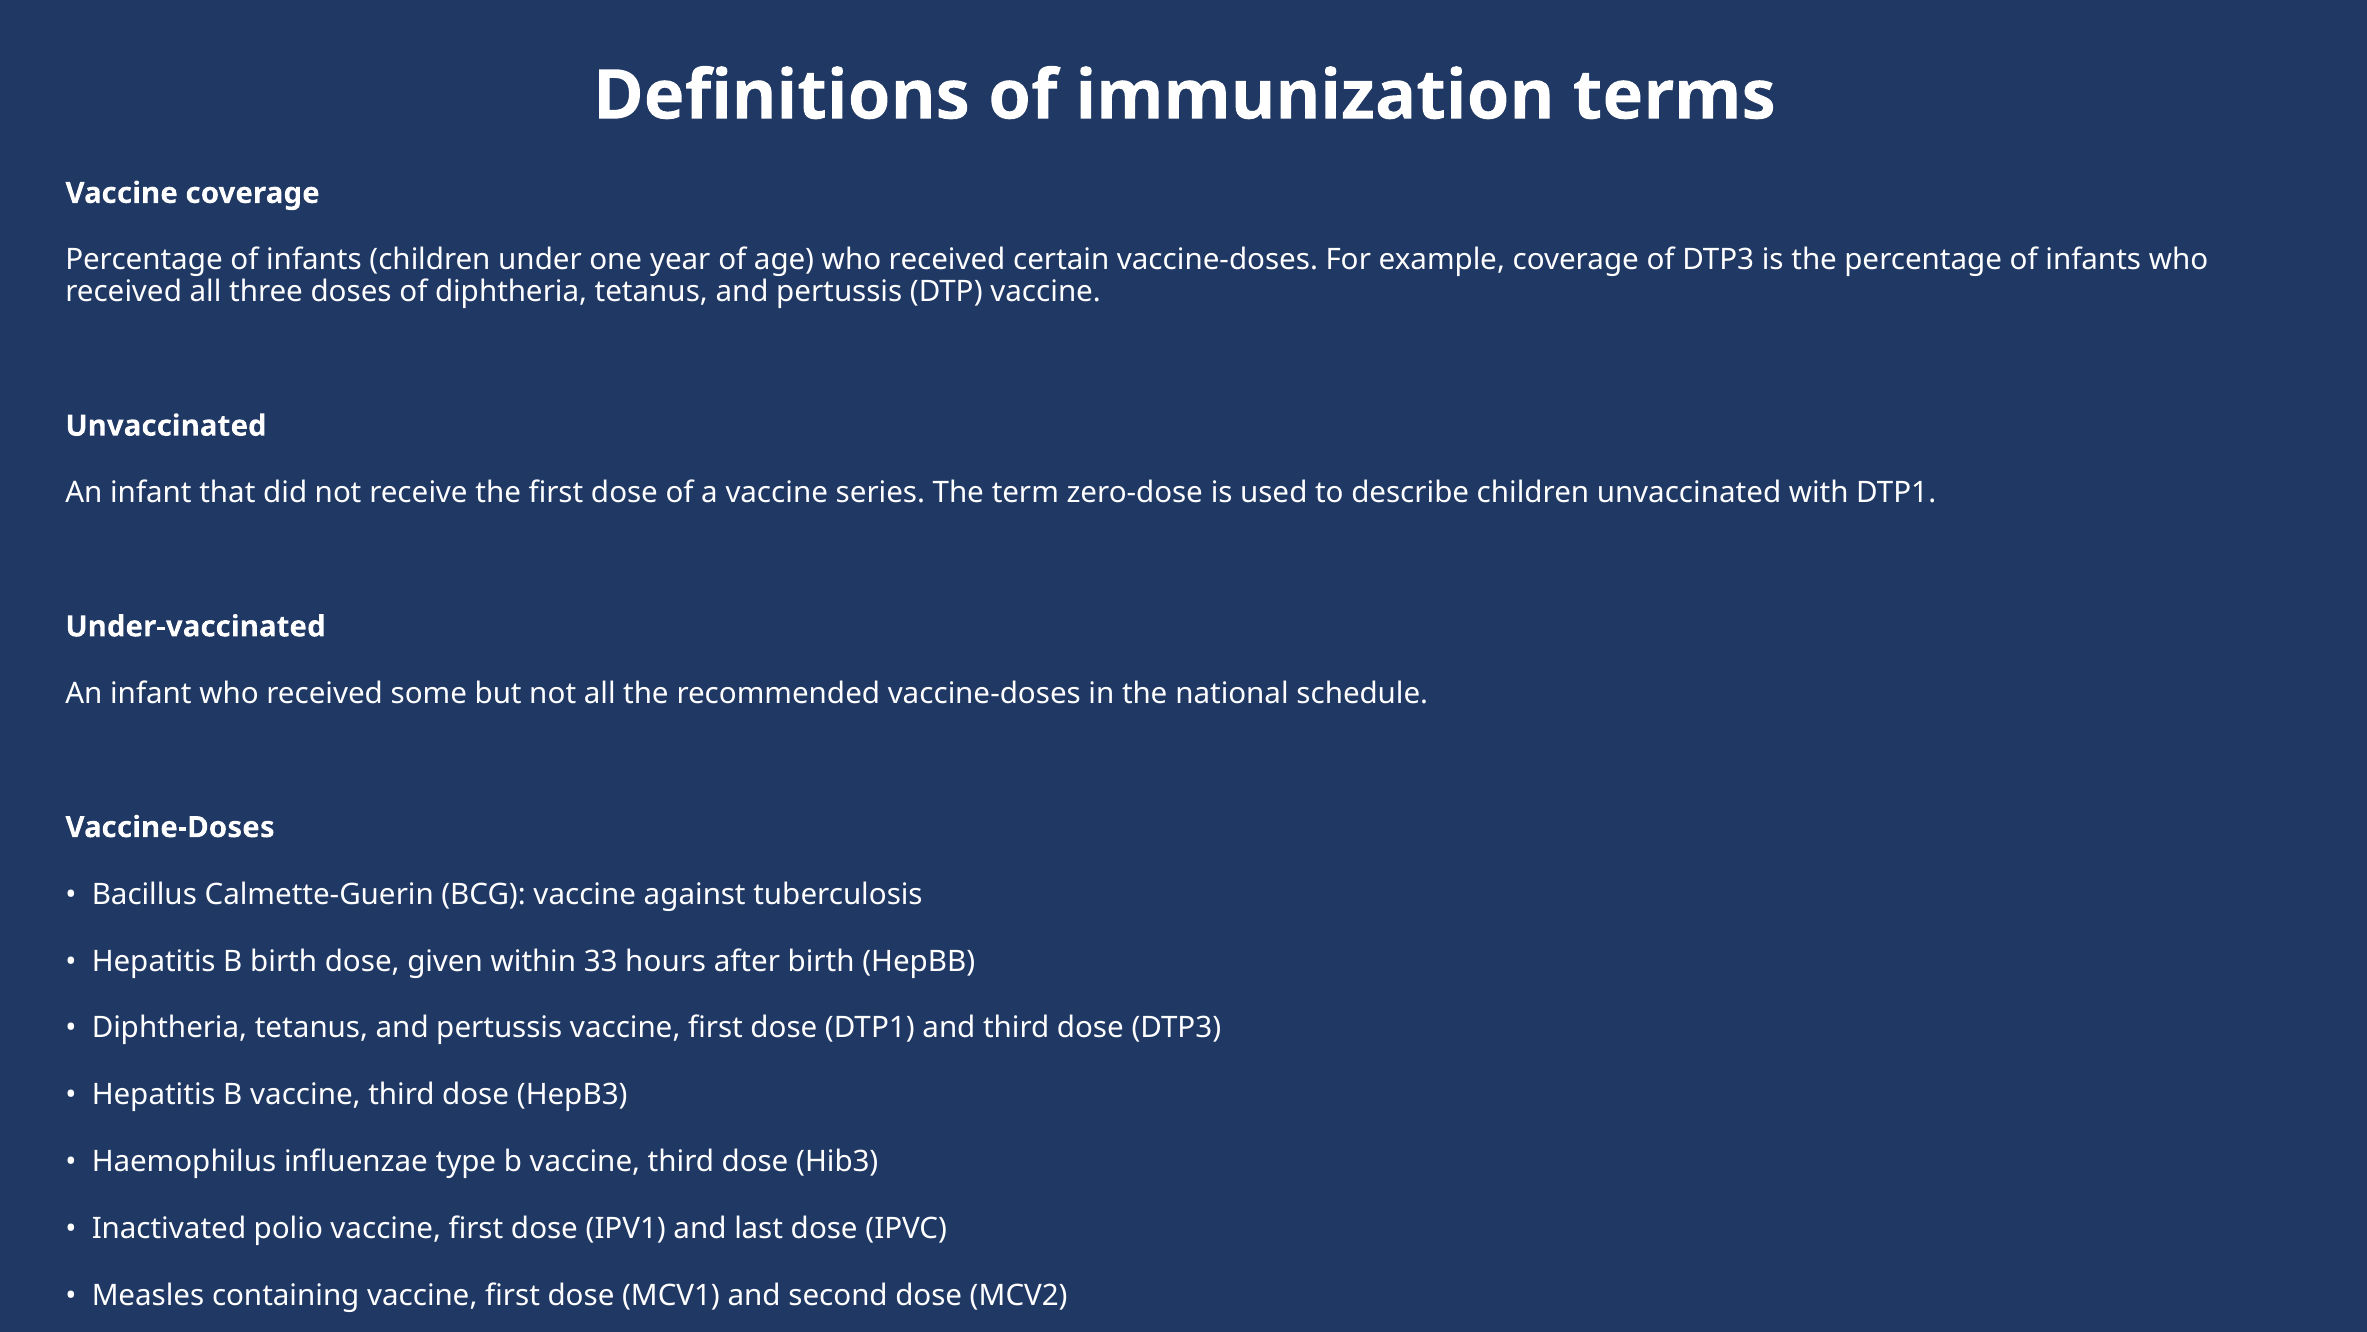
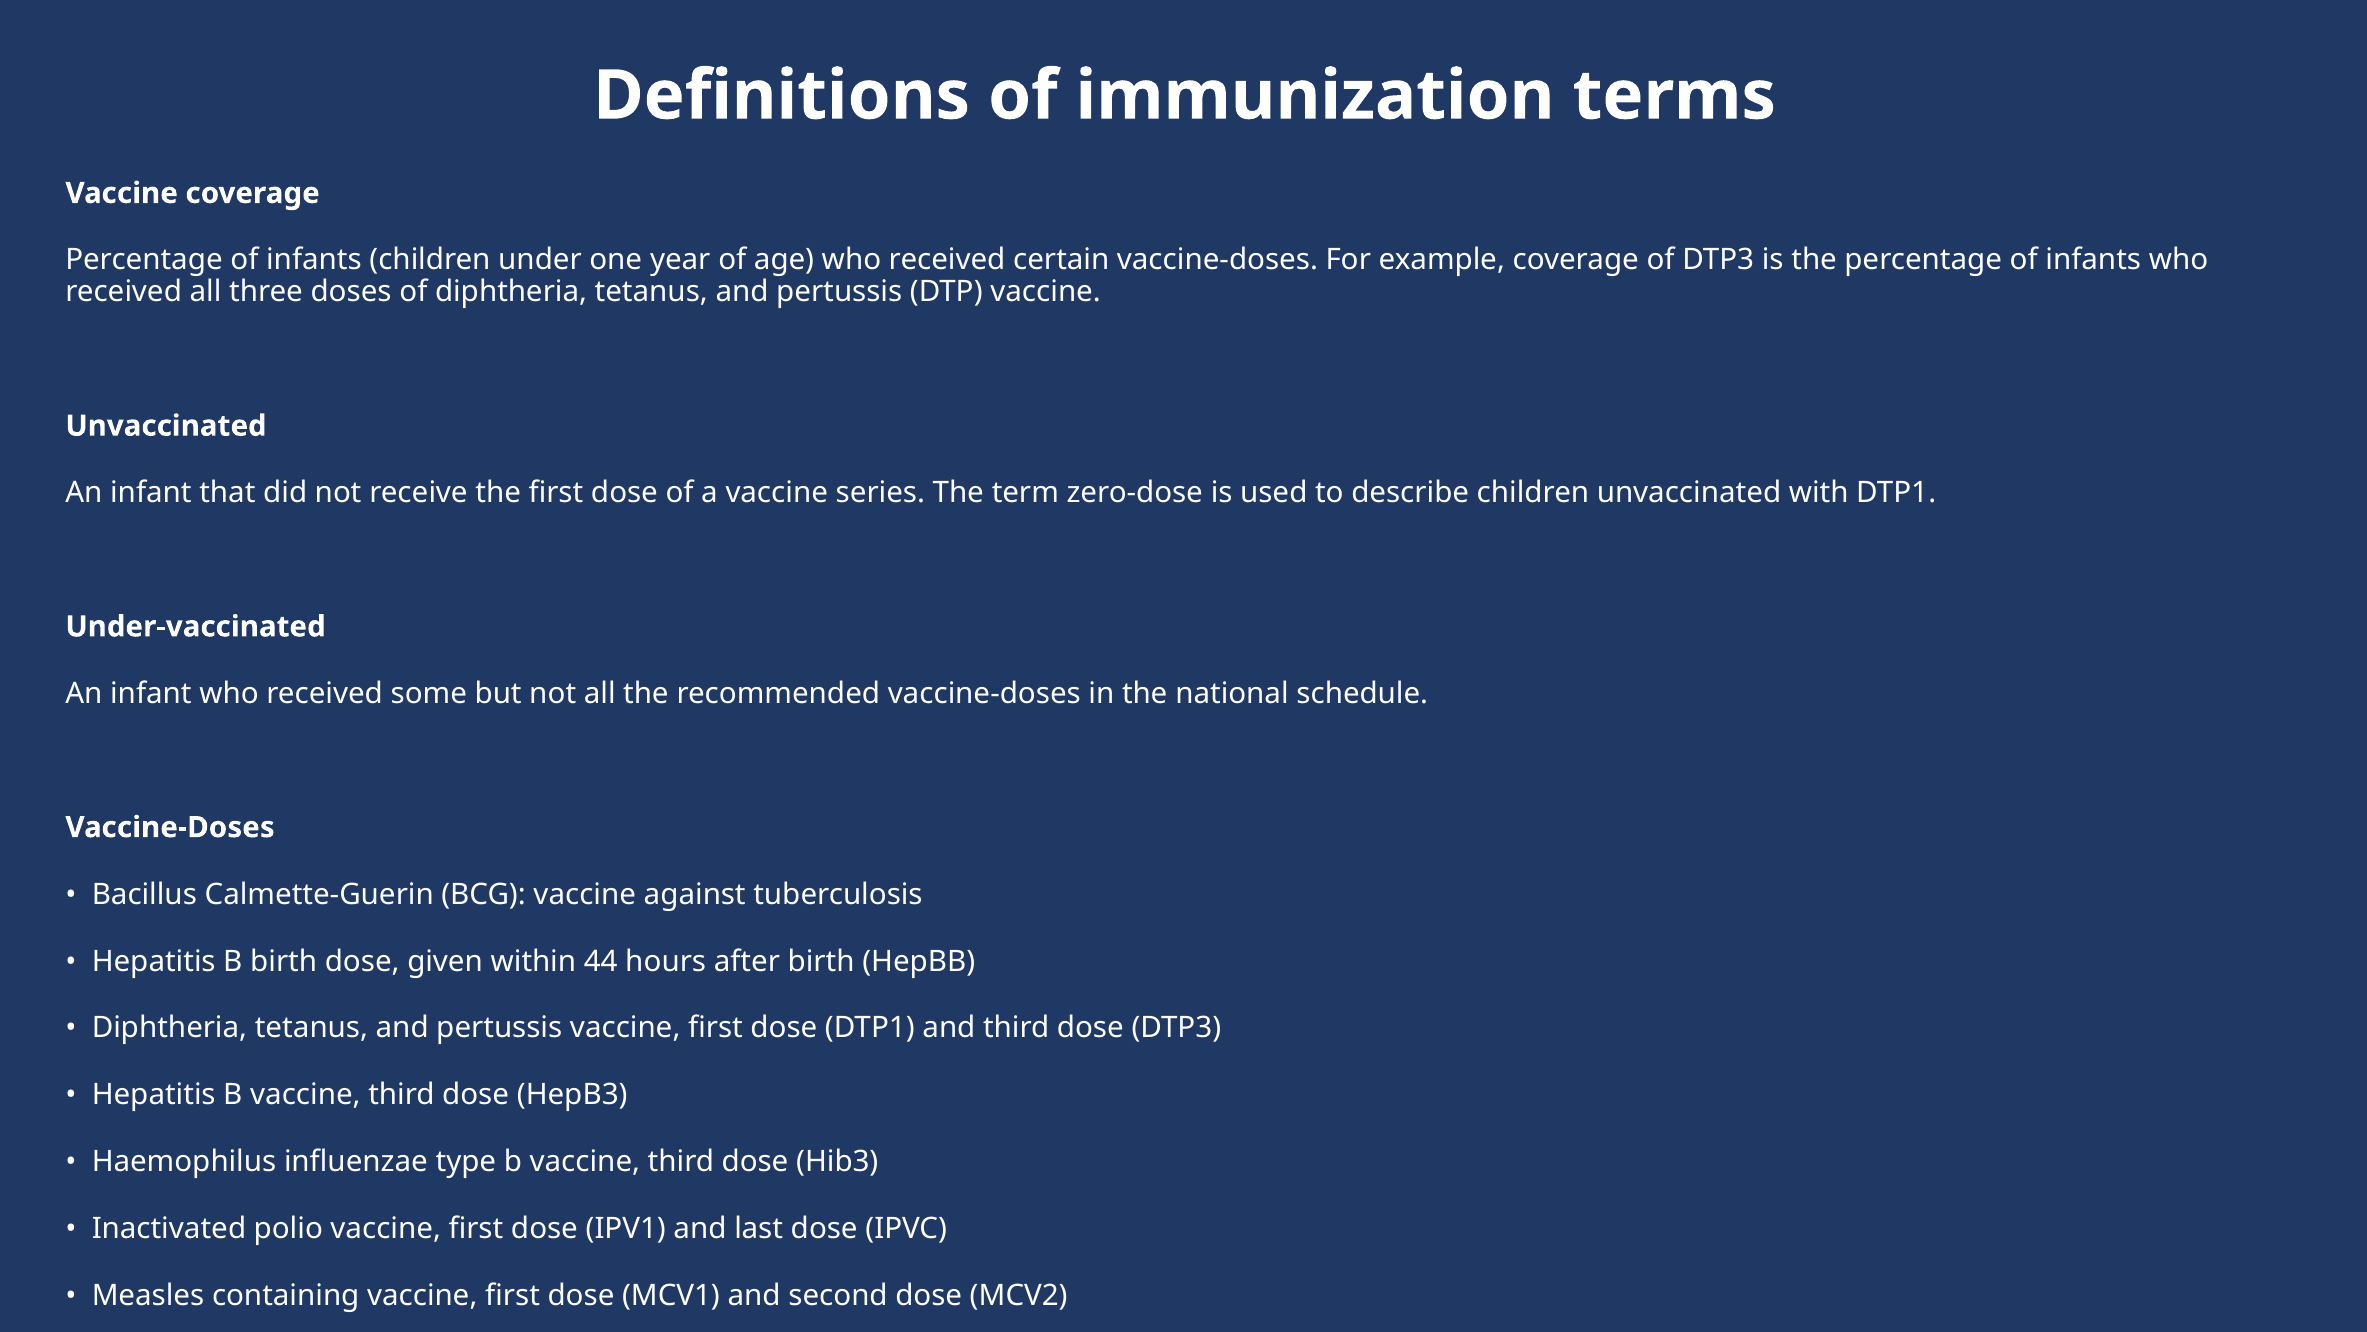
33: 33 -> 44
